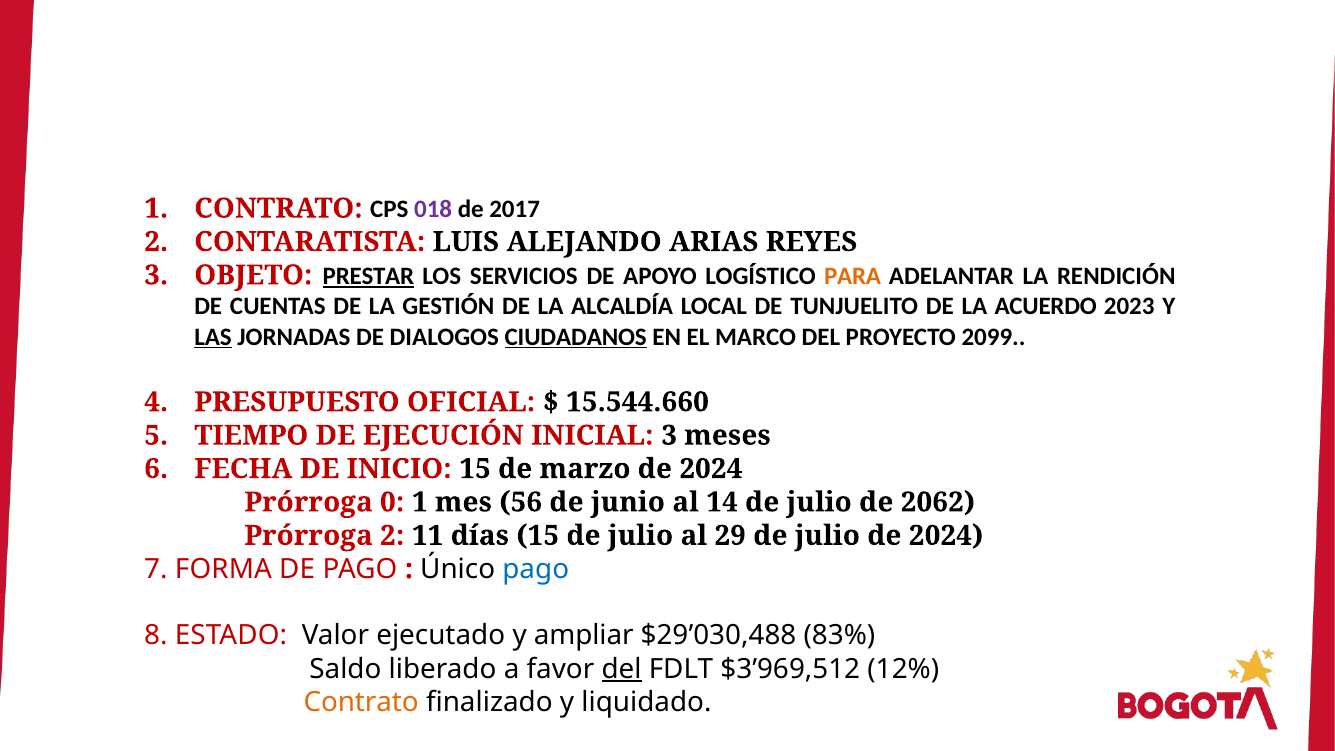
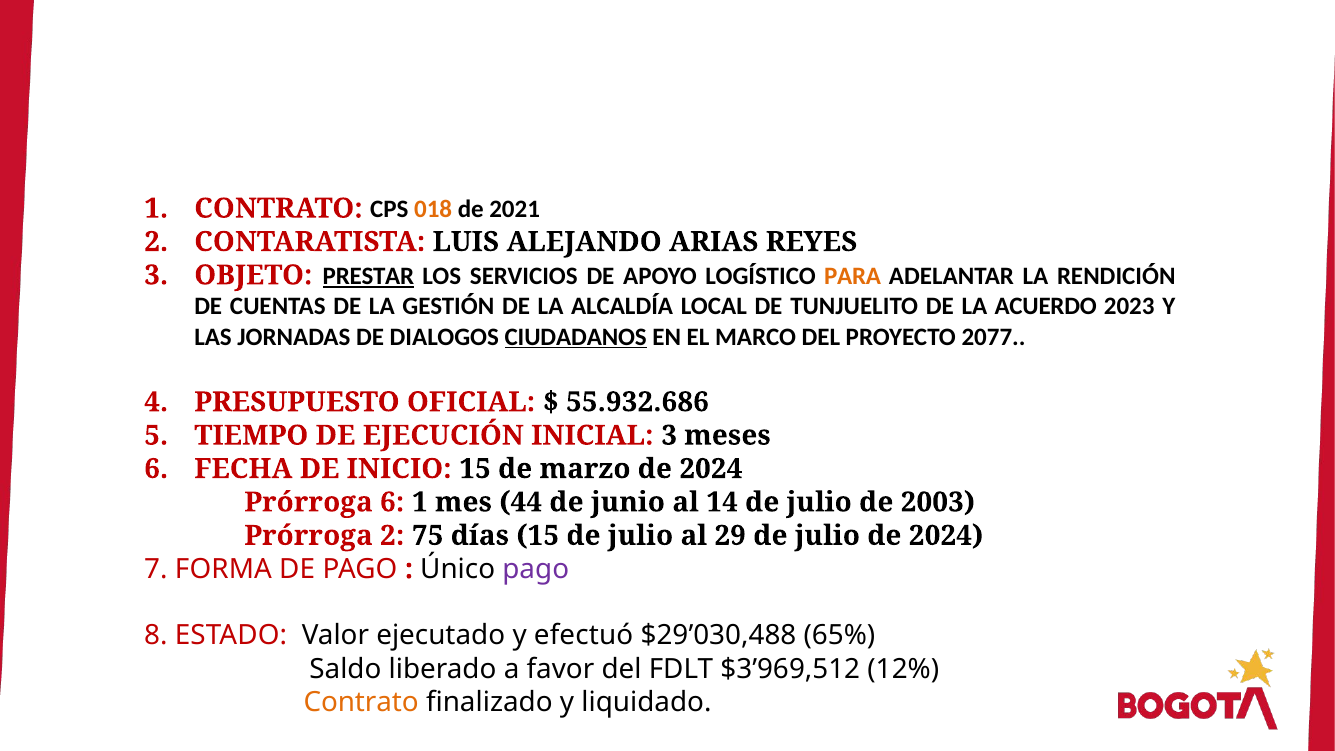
018 colour: purple -> orange
2017: 2017 -> 2021
LAS underline: present -> none
2099: 2099 -> 2077
15.544.660: 15.544.660 -> 55.932.686
Prórroga 0: 0 -> 6
56: 56 -> 44
2062: 2062 -> 2003
11: 11 -> 75
pago at (536, 569) colour: blue -> purple
ampliar: ampliar -> efectuó
83%: 83% -> 65%
del at (622, 669) underline: present -> none
